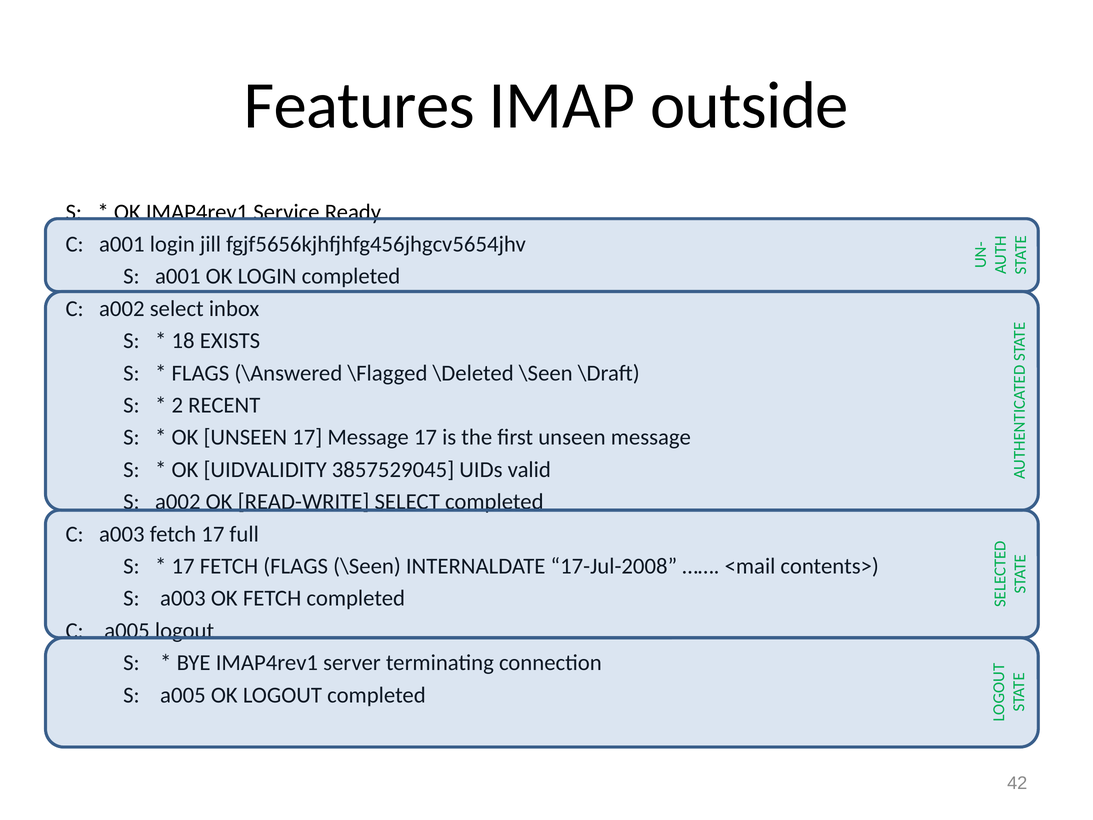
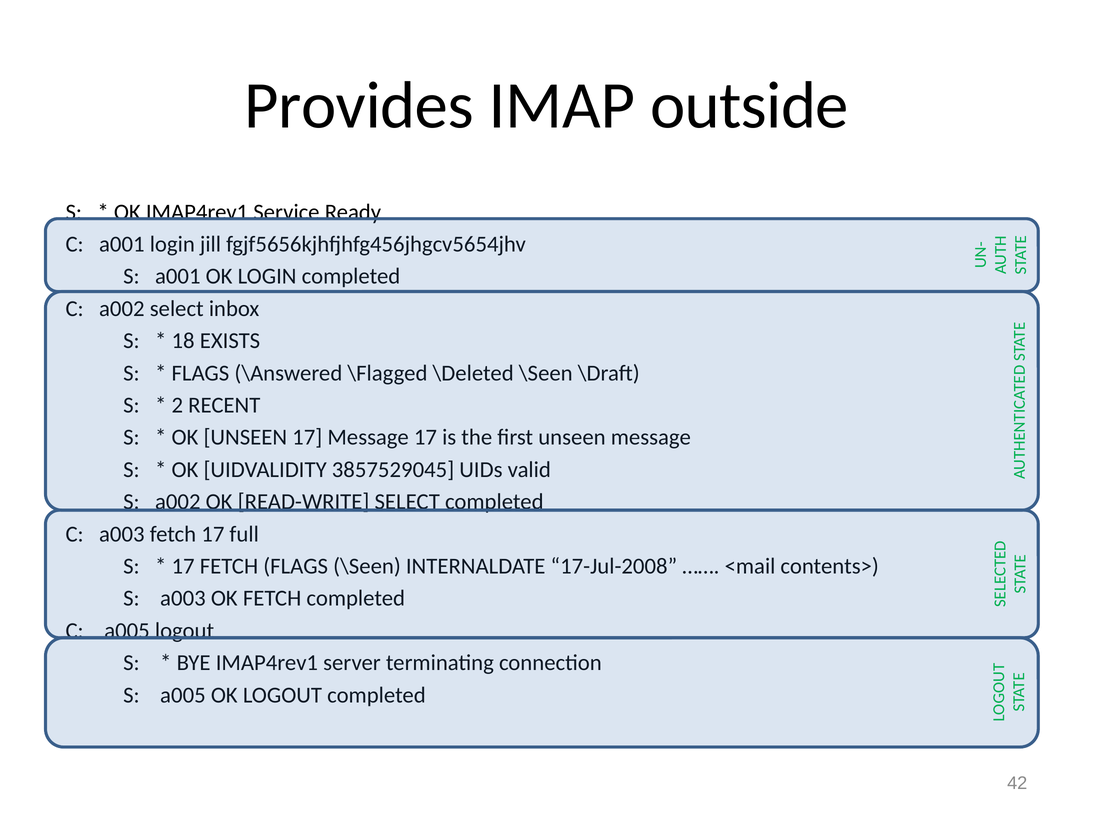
Features: Features -> Provides
